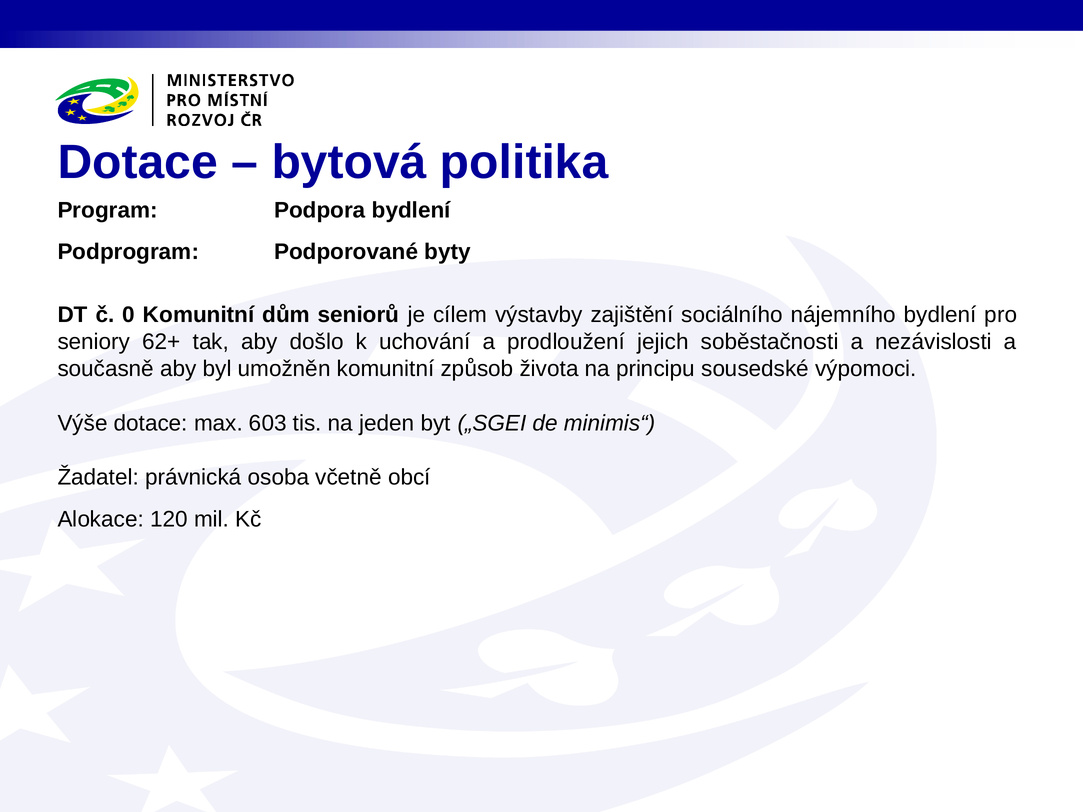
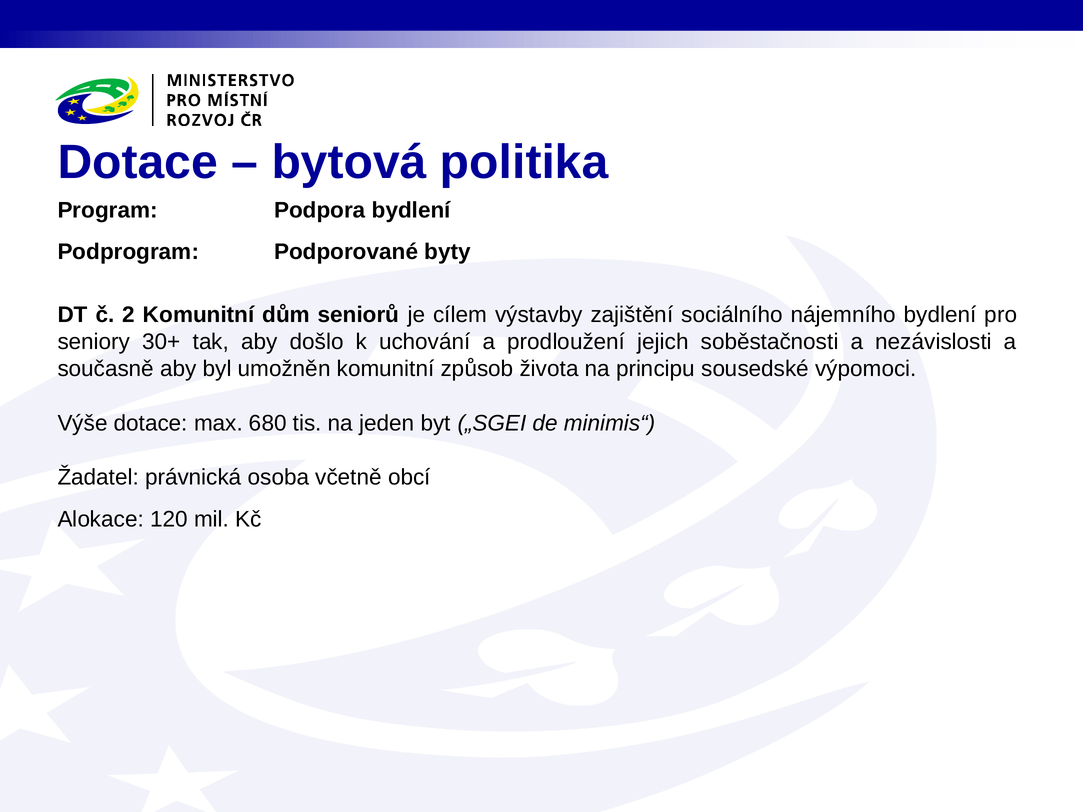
0: 0 -> 2
62+: 62+ -> 30+
603: 603 -> 680
